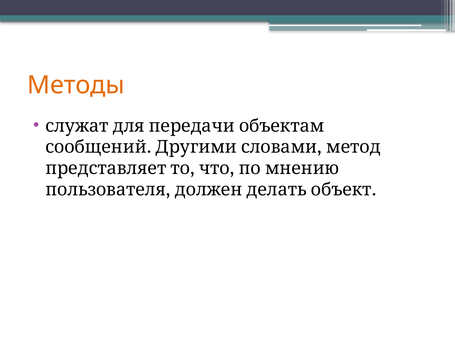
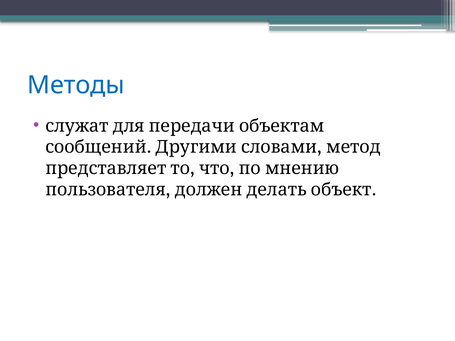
Методы colour: orange -> blue
